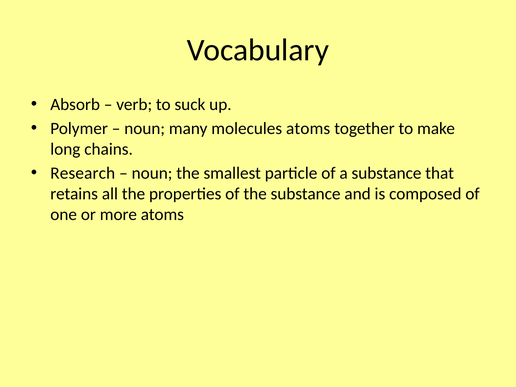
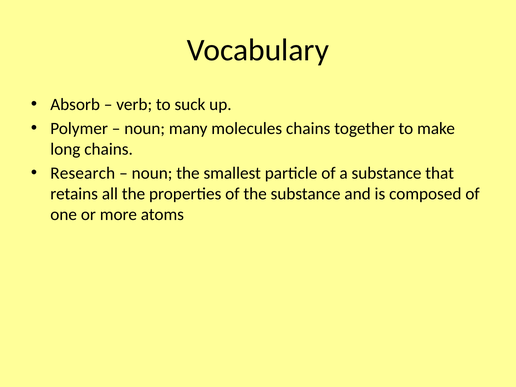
molecules atoms: atoms -> chains
